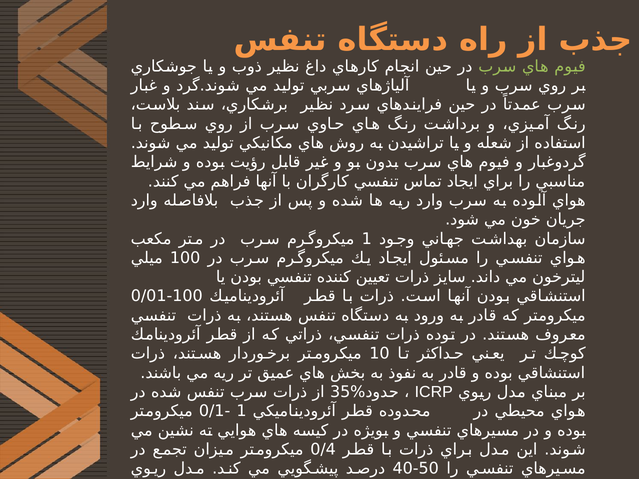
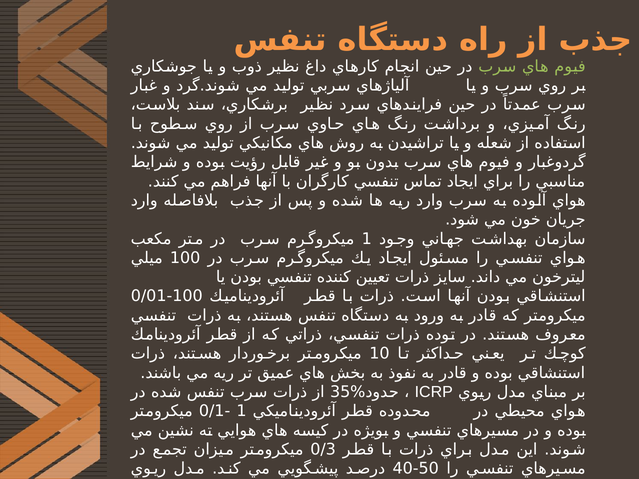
0/4: 0/4 -> 0/3
